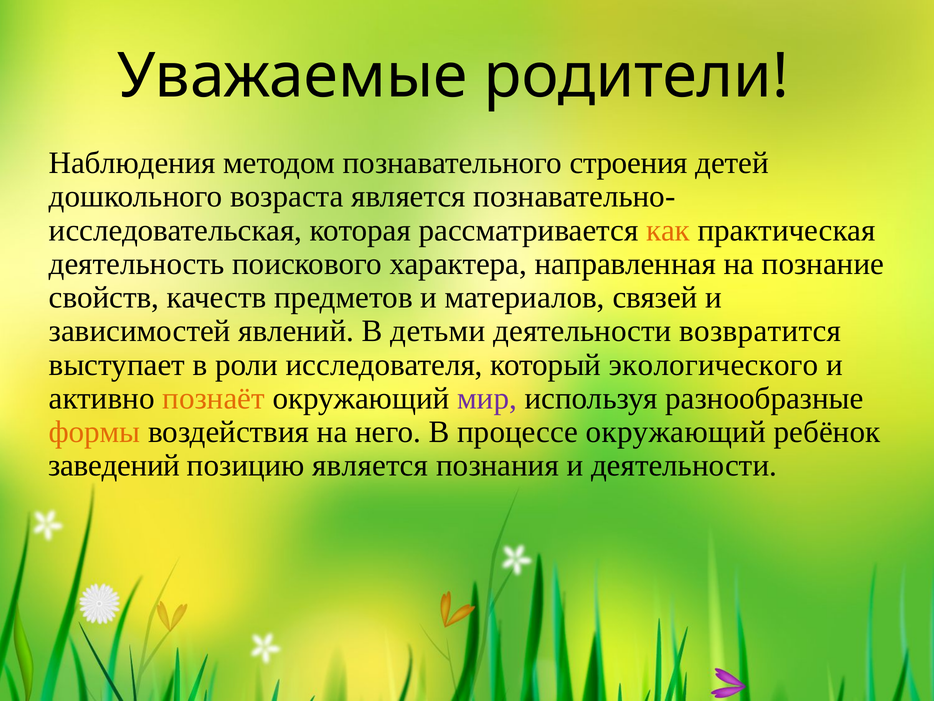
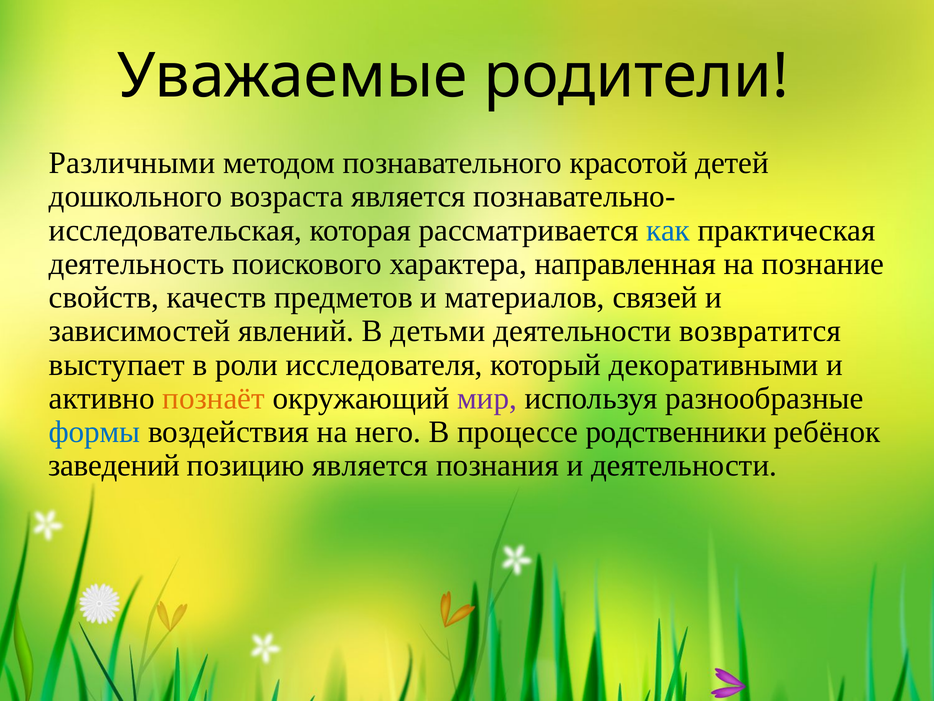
Наблюдения: Наблюдения -> Различными
строения: строения -> красотой
как colour: orange -> blue
экологического: экологического -> декоративными
формы colour: orange -> blue
процессе окружающий: окружающий -> родственники
